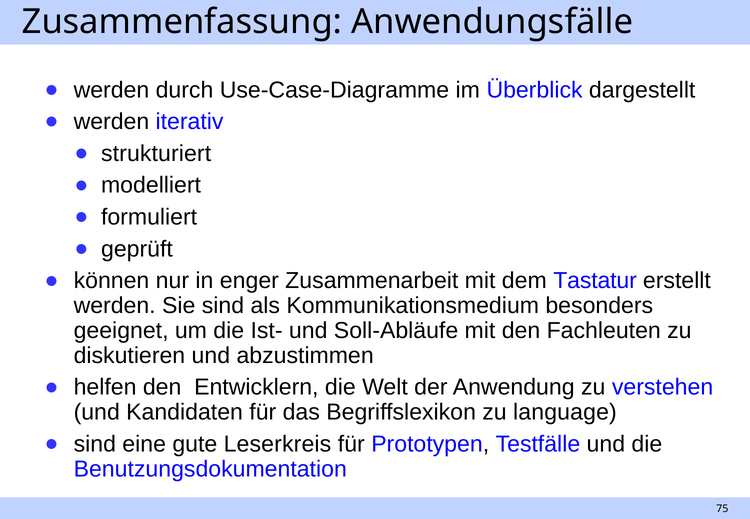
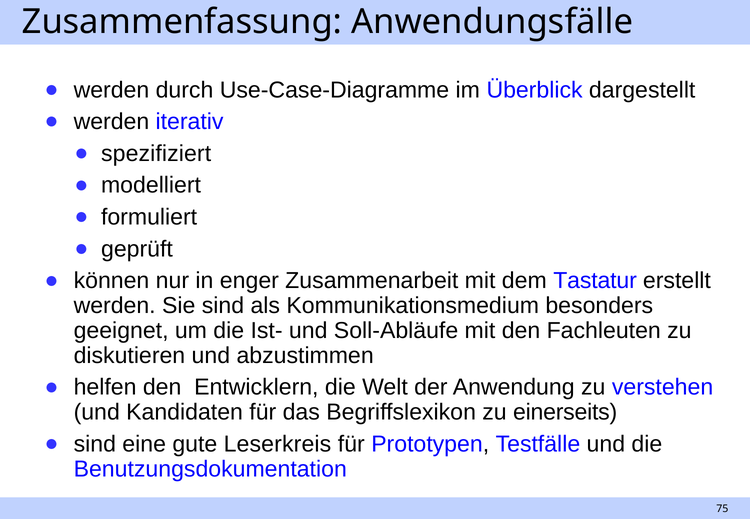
strukturiert: strukturiert -> spezifiziert
language: language -> einerseits
